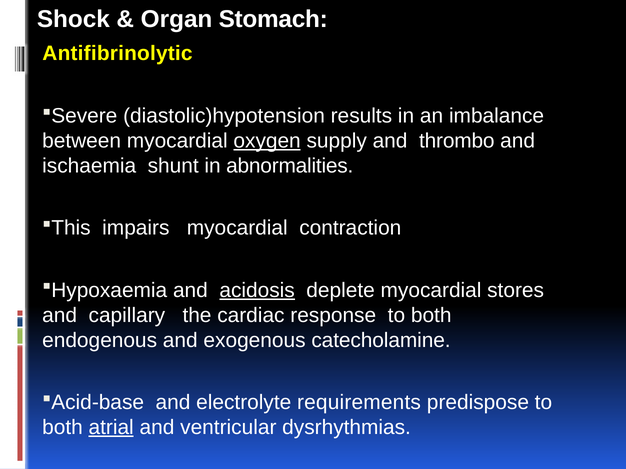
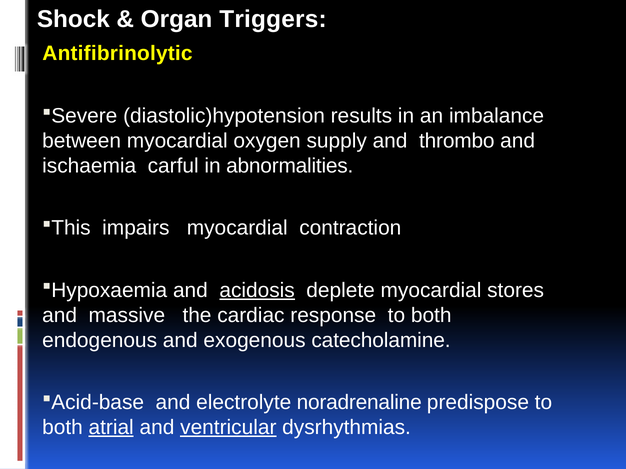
Stomach: Stomach -> Triggers
oxygen underline: present -> none
shunt: shunt -> carful
capillary: capillary -> massive
requirements: requirements -> noradrenaline
ventricular underline: none -> present
